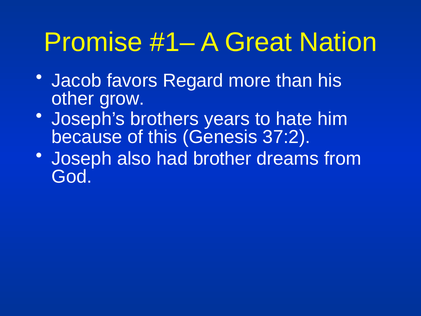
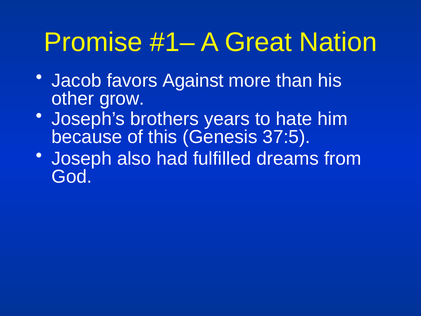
Regard: Regard -> Against
37:2: 37:2 -> 37:5
brother: brother -> fulfilled
